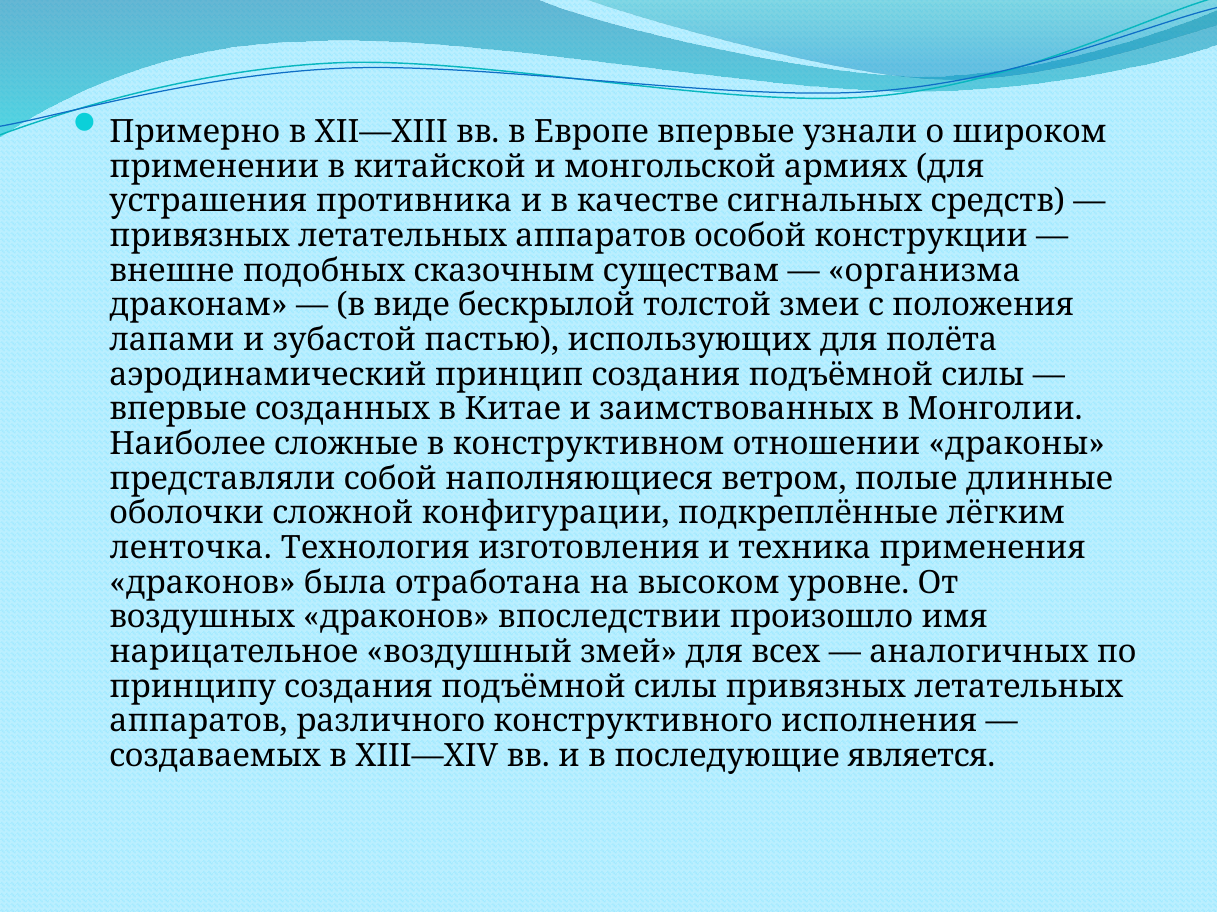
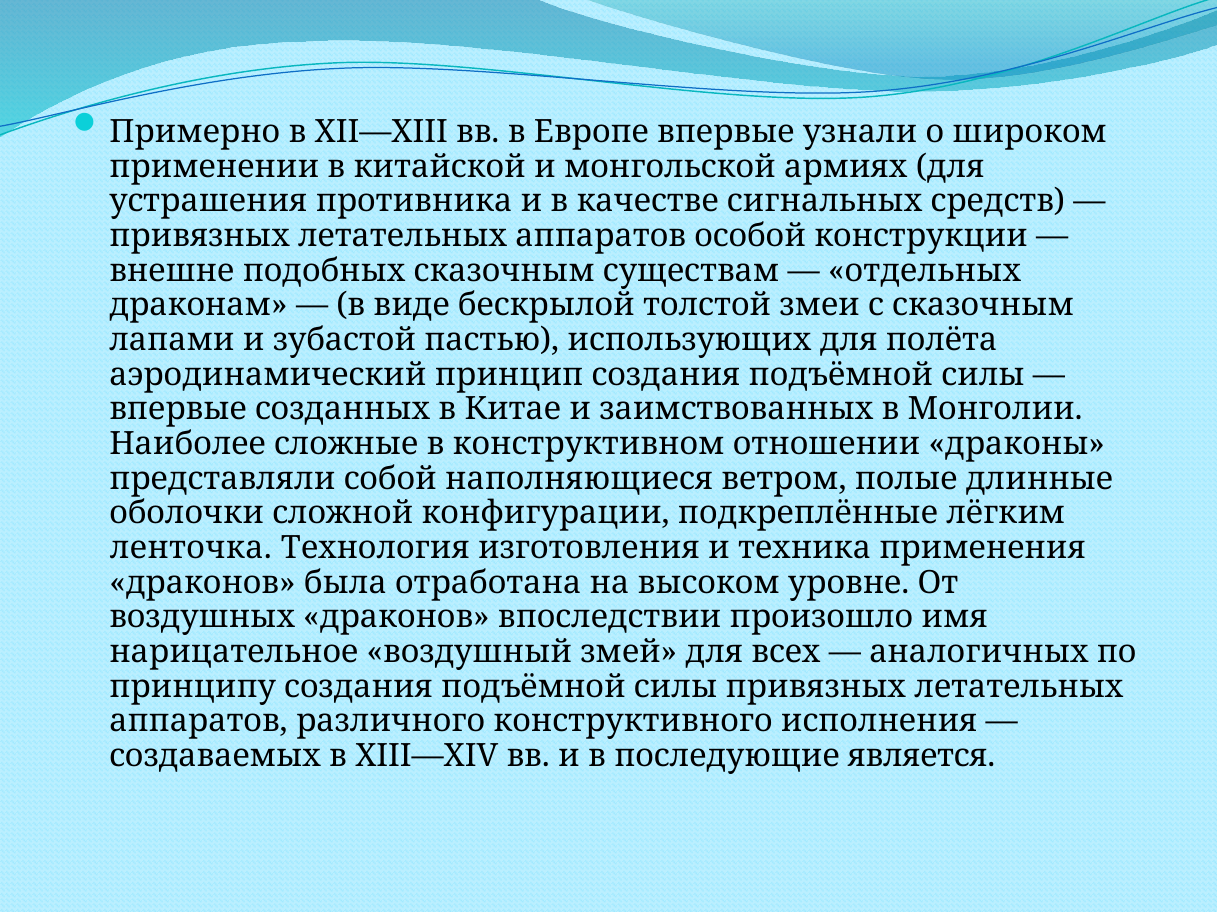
организма: организма -> отдельных
с положения: положения -> сказочным
